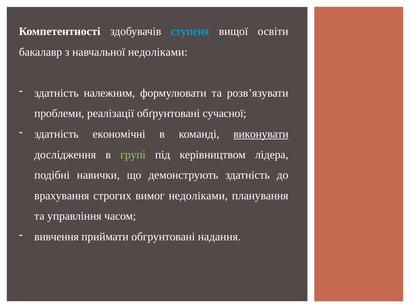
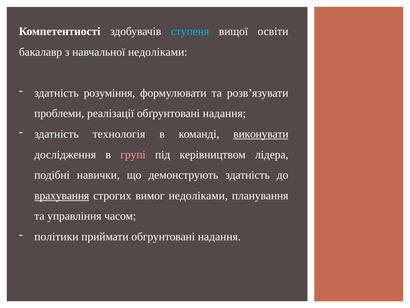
належним: належним -> розуміння
обґрунтовані сучасної: сучасної -> надання
економічні: економічні -> технологія
групі colour: light green -> pink
врахування underline: none -> present
вивчення: вивчення -> політики
